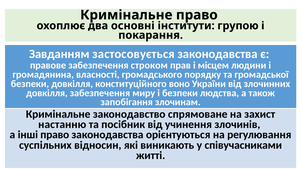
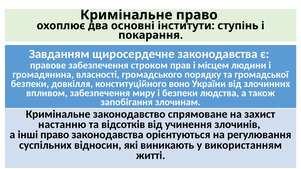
групою: групою -> ступінь
застосовується: застосовується -> щиросердечне
довкілля at (47, 93): довкілля -> впливом
посібник: посібник -> відсотків
співучасниками: співучасниками -> використанням
